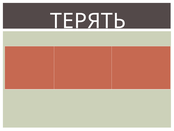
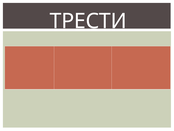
ТЕРЯТЬ: ТЕРЯТЬ -> ТРЕСТИ
